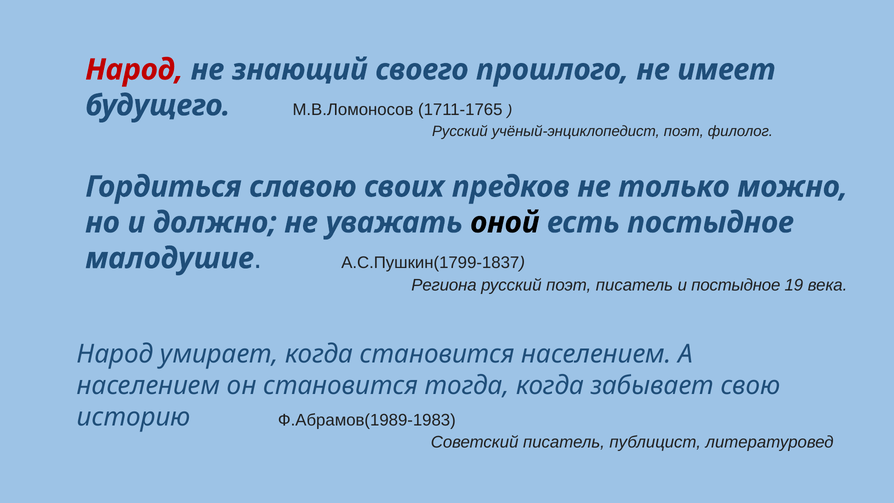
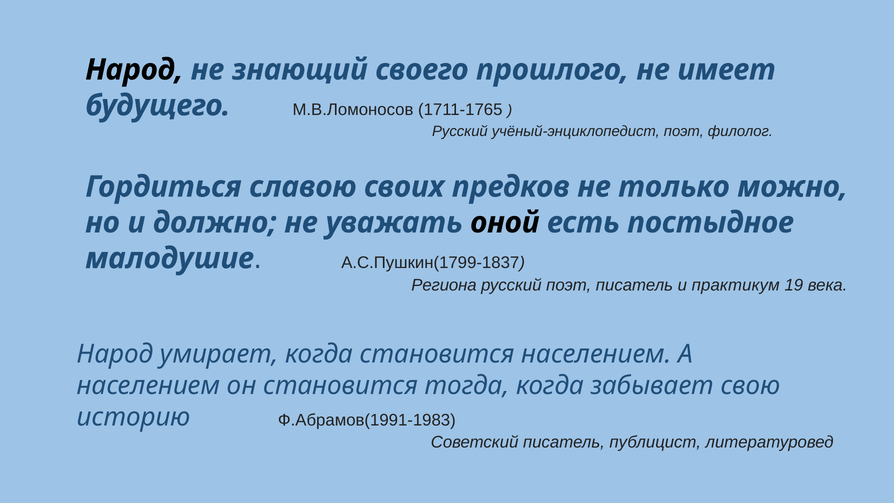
Народ at (134, 70) colour: red -> black
и постыдное: постыдное -> практикум
Ф.Абрамов(1989-1983: Ф.Абрамов(1989-1983 -> Ф.Абрамов(1991-1983
